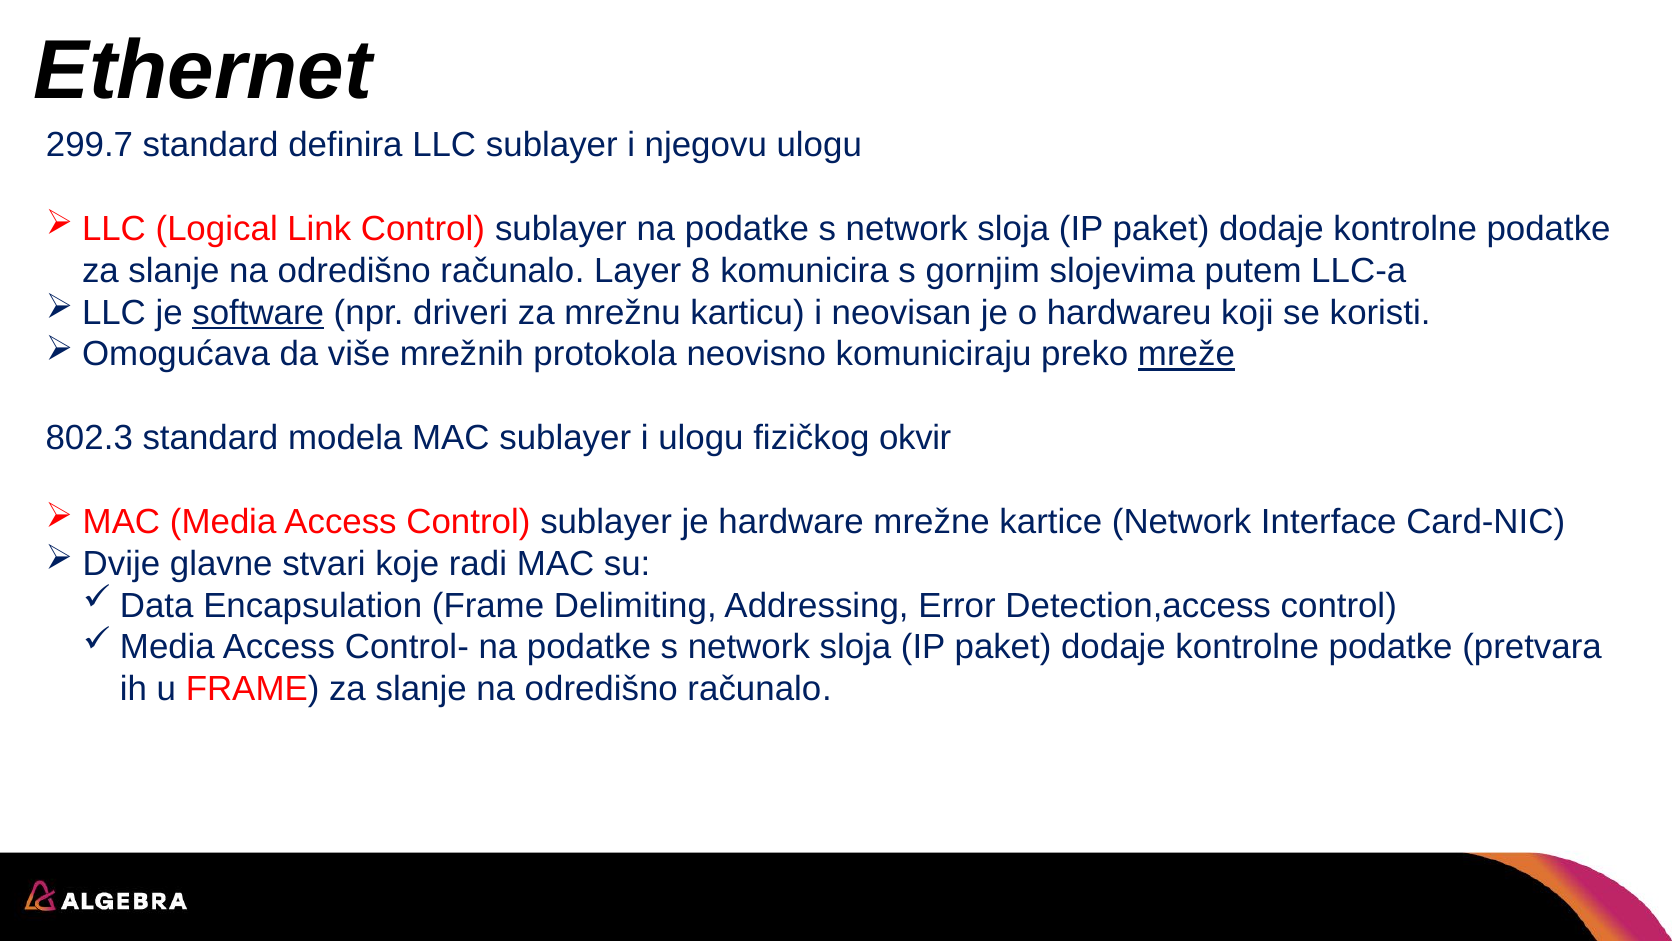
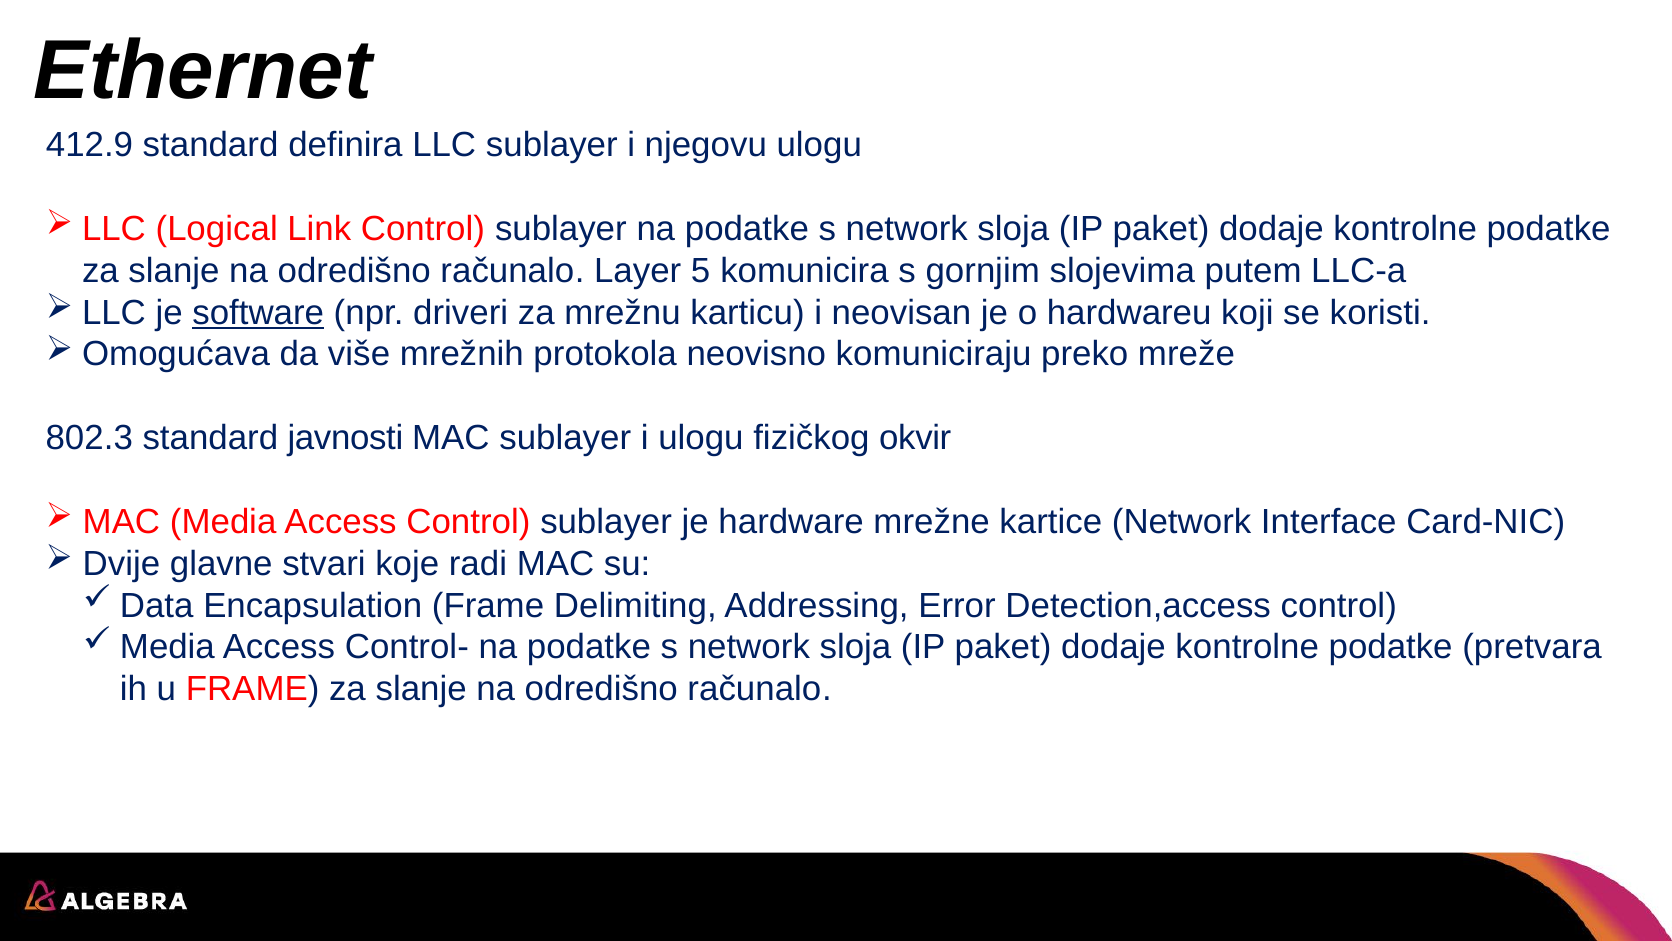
299.7: 299.7 -> 412.9
8: 8 -> 5
mreže underline: present -> none
modela: modela -> javnosti
